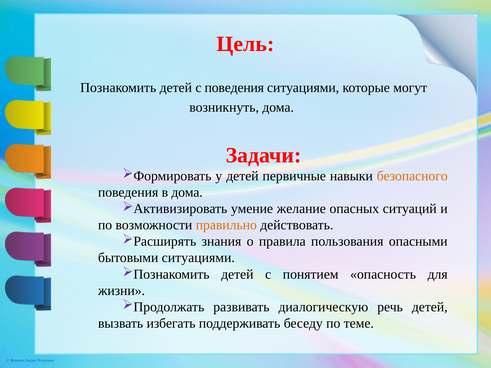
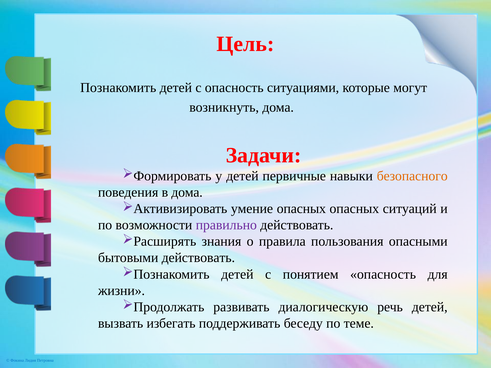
с поведения: поведения -> опасность
умение желание: желание -> опасных
правильно colour: orange -> purple
бытовыми ситуациями: ситуациями -> действовать
